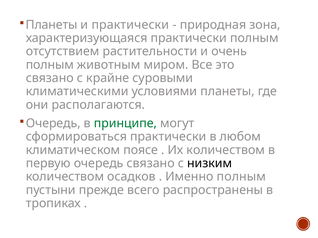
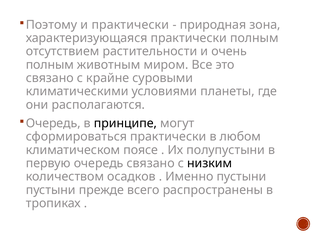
Планеты at (52, 25): Планеты -> Поэтому
принципе colour: green -> black
Их количеством: количеством -> полупустыни
Именно полным: полным -> пустыни
